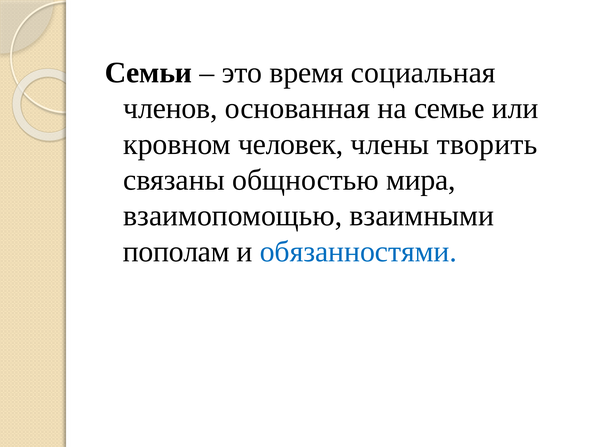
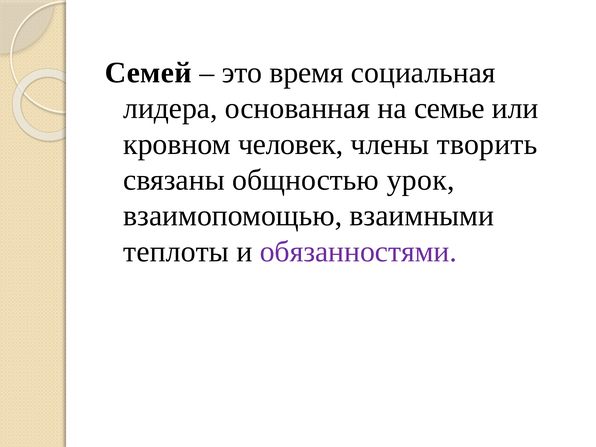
Семьи: Семьи -> Семей
членов: членов -> лидера
мира: мира -> урок
пополам: пополам -> теплоты
обязанностями colour: blue -> purple
